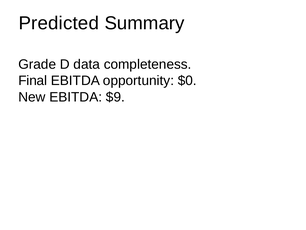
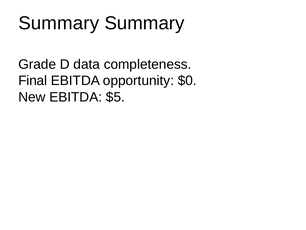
Predicted at (59, 23): Predicted -> Summary
$9: $9 -> $5
